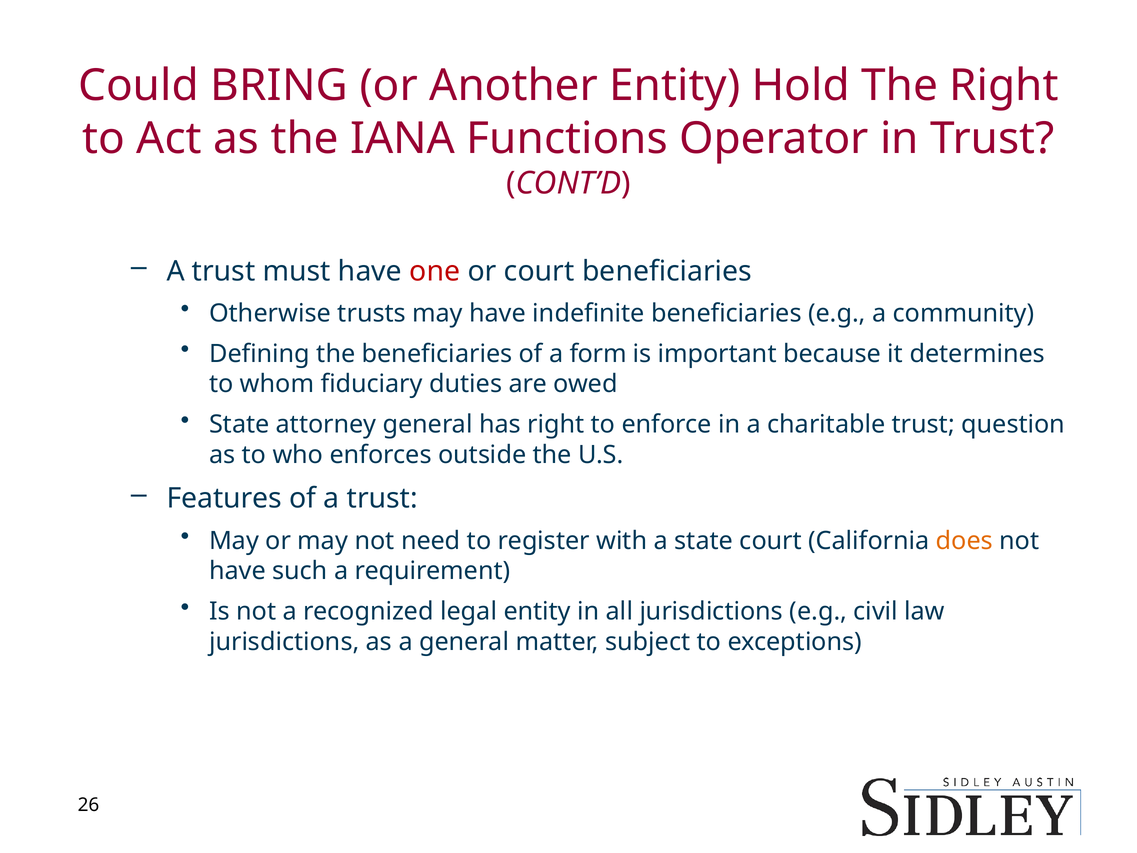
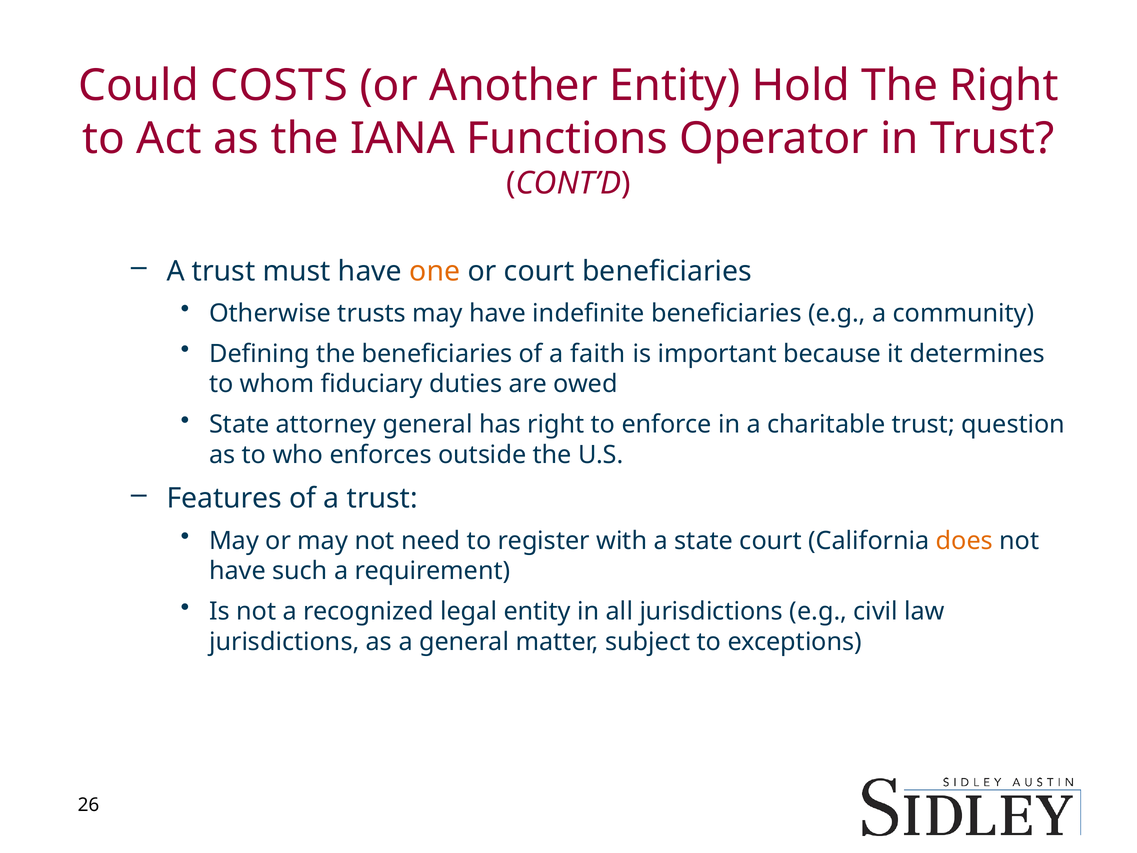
BRING: BRING -> COSTS
one colour: red -> orange
form: form -> faith
